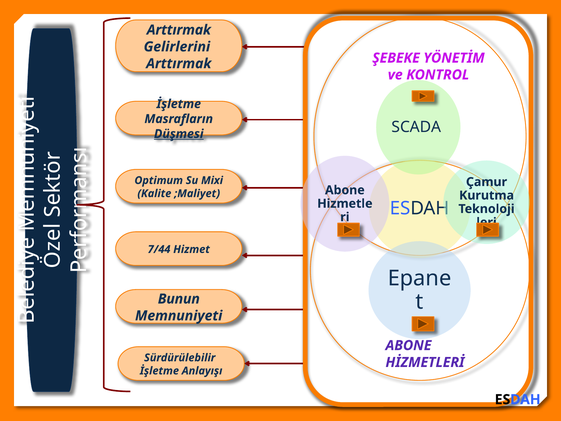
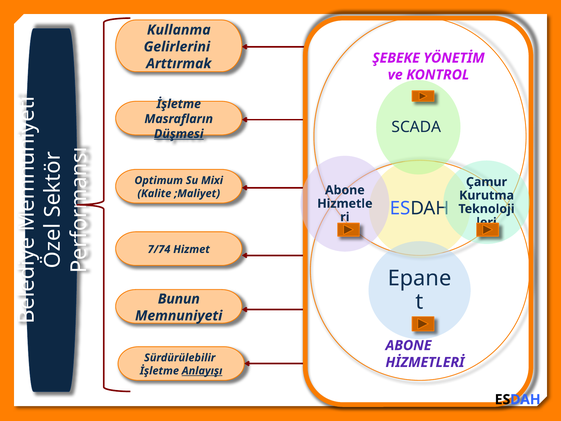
Arttırmak at (179, 30): Arttırmak -> Kullanma
7/44: 7/44 -> 7/74
Anlayışı underline: none -> present
